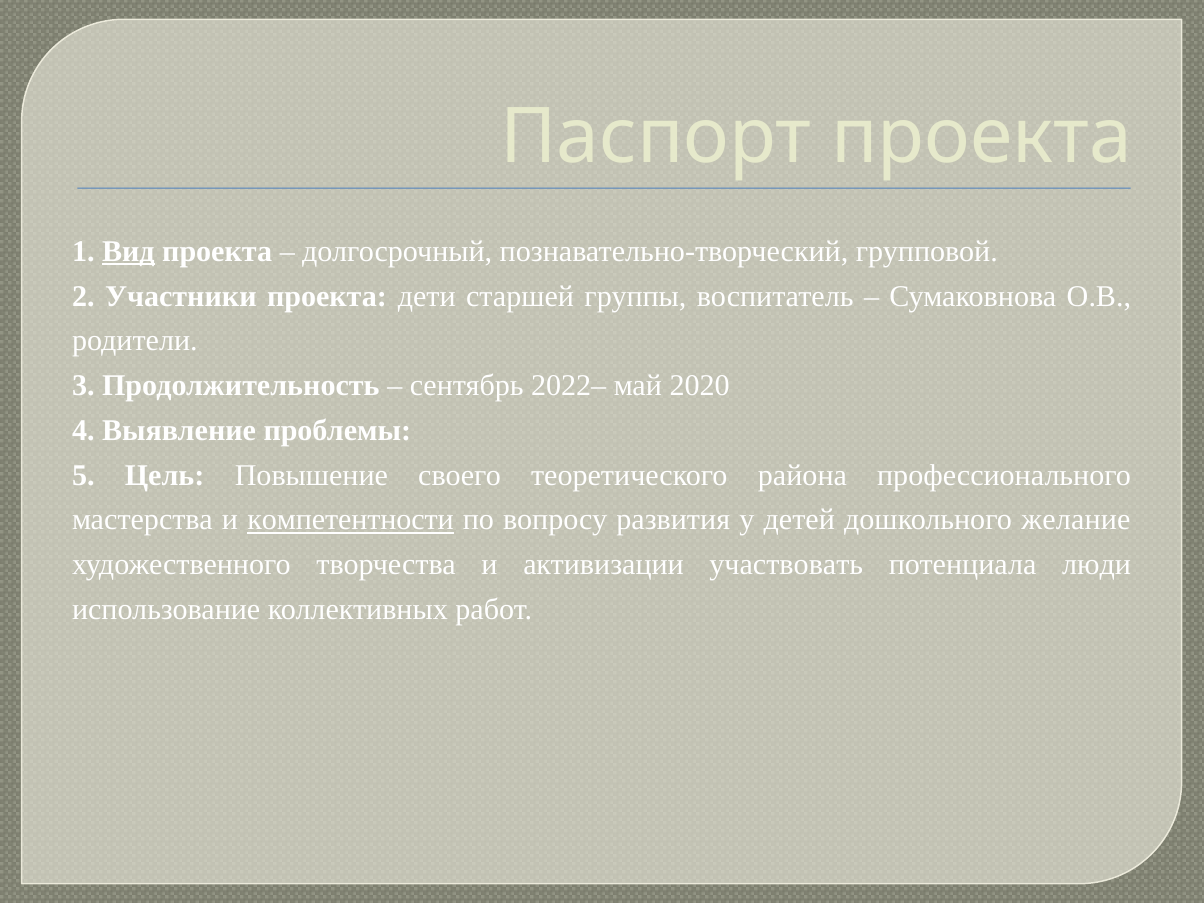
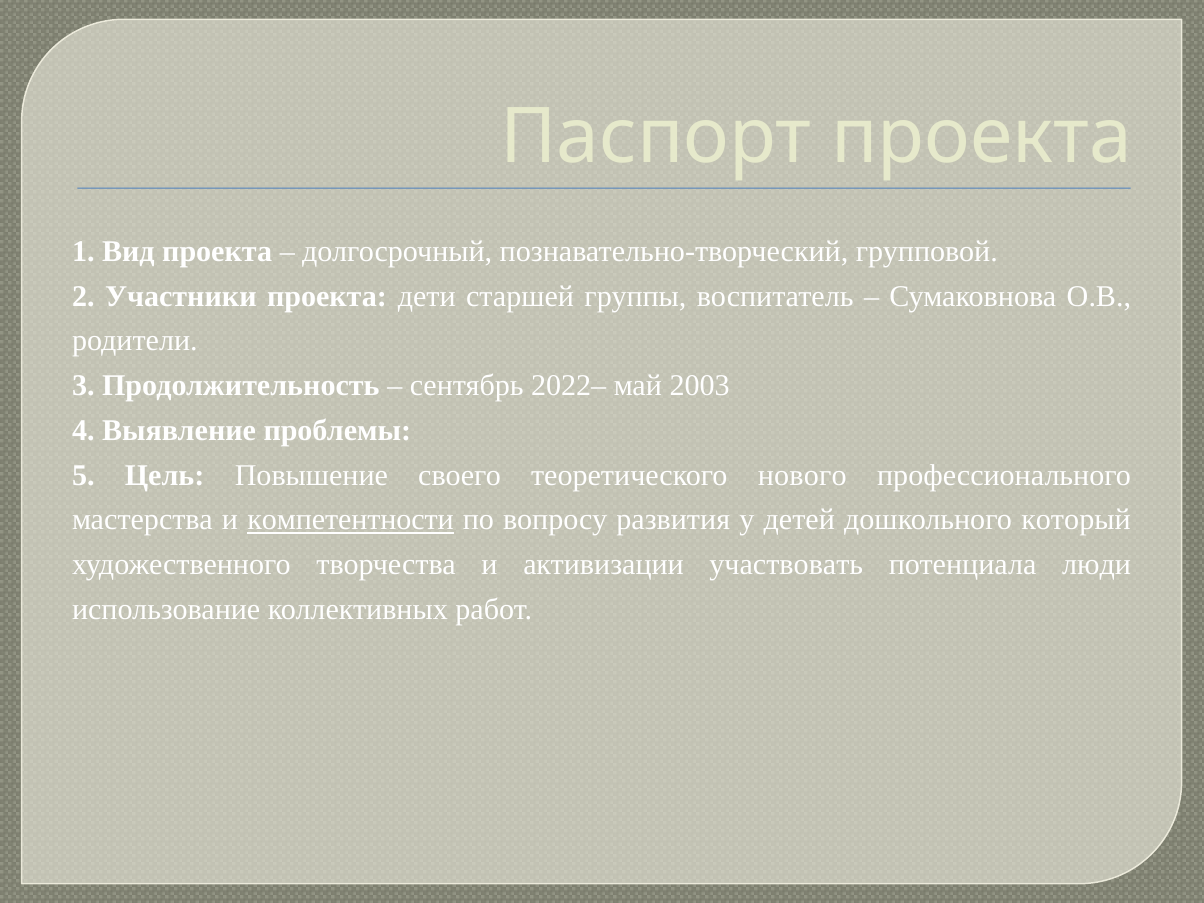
Вид underline: present -> none
2020: 2020 -> 2003
района: района -> нового
желание: желание -> который
